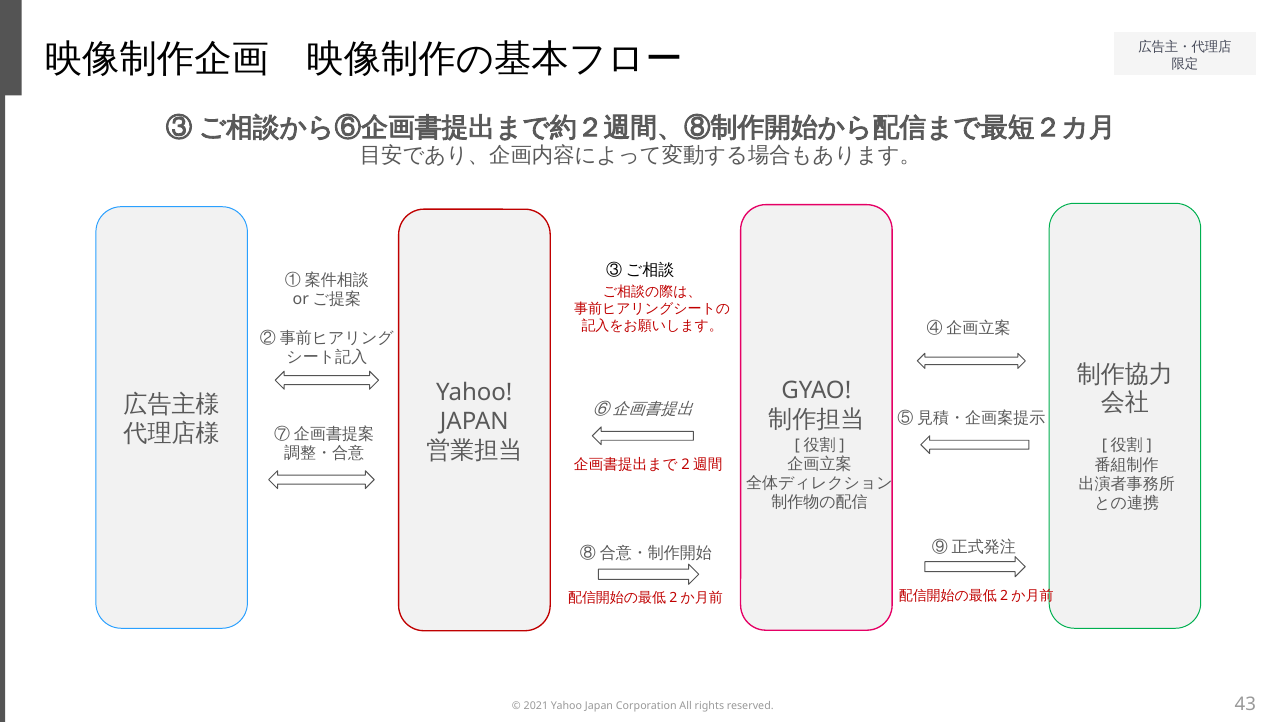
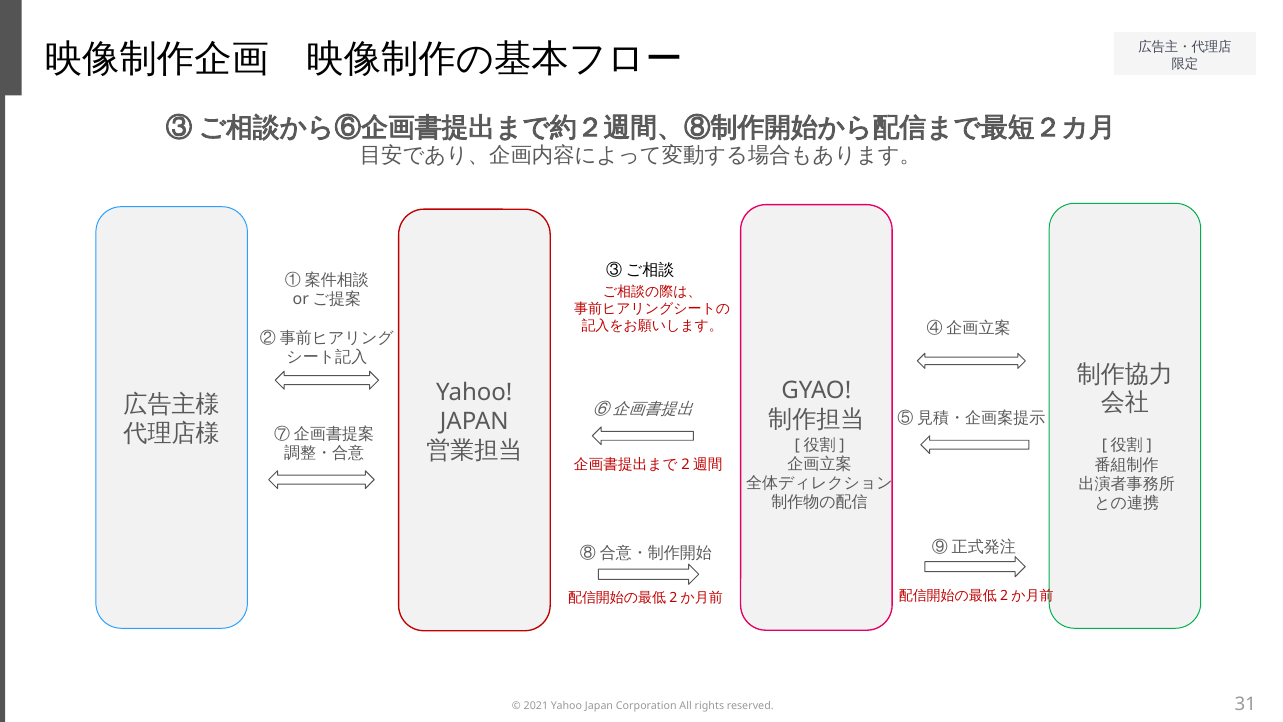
43: 43 -> 31
